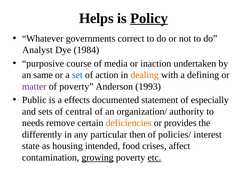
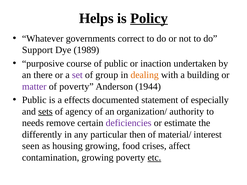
Analyst: Analyst -> Support
1984: 1984 -> 1989
of media: media -> public
same: same -> there
set colour: blue -> purple
action: action -> group
defining: defining -> building
1993: 1993 -> 1944
sets underline: none -> present
central: central -> agency
deficiencies colour: orange -> purple
provides: provides -> estimate
policies/: policies/ -> material/
state: state -> seen
housing intended: intended -> growing
growing at (98, 158) underline: present -> none
